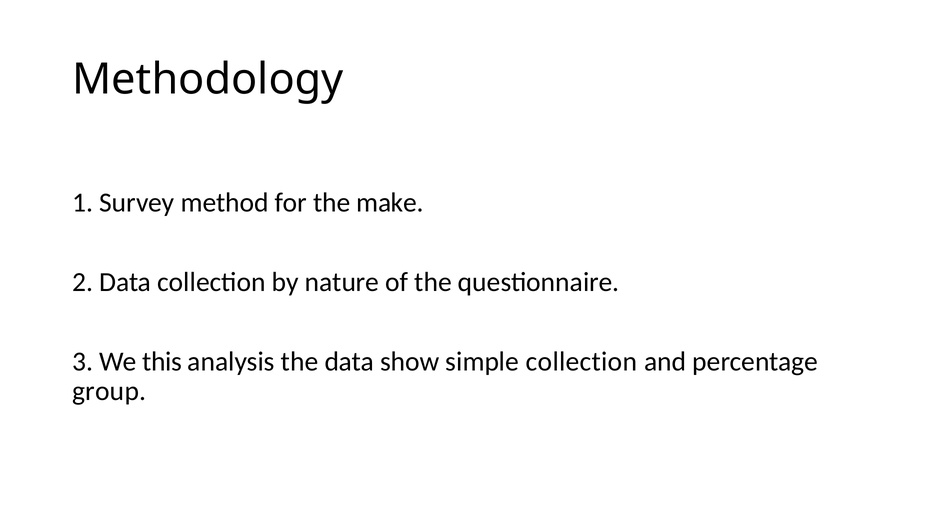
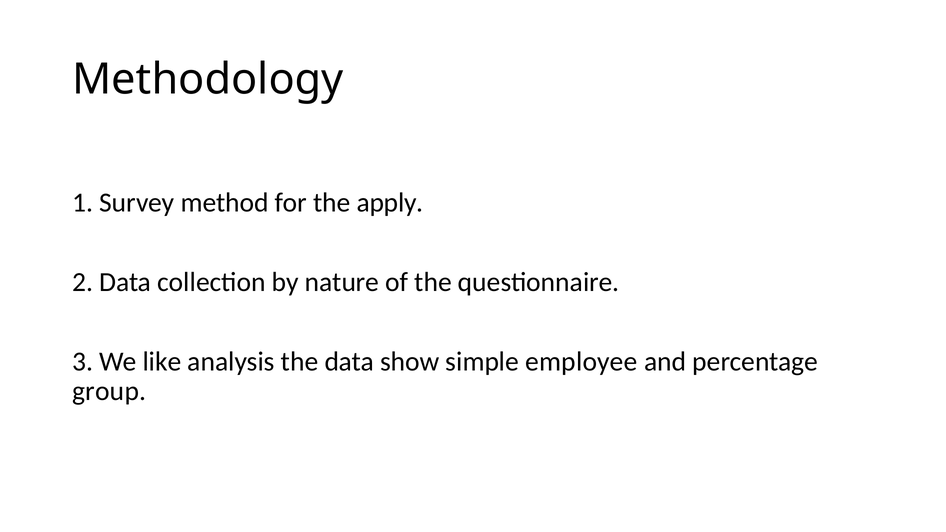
make: make -> apply
this: this -> like
simple collection: collection -> employee
